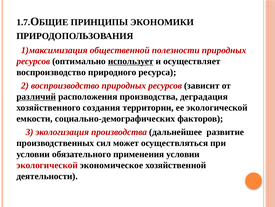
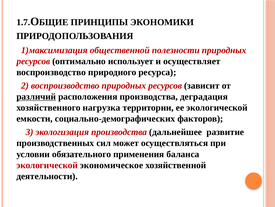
использует underline: present -> none
создания: создания -> нагрузка
применения условии: условии -> баланса
